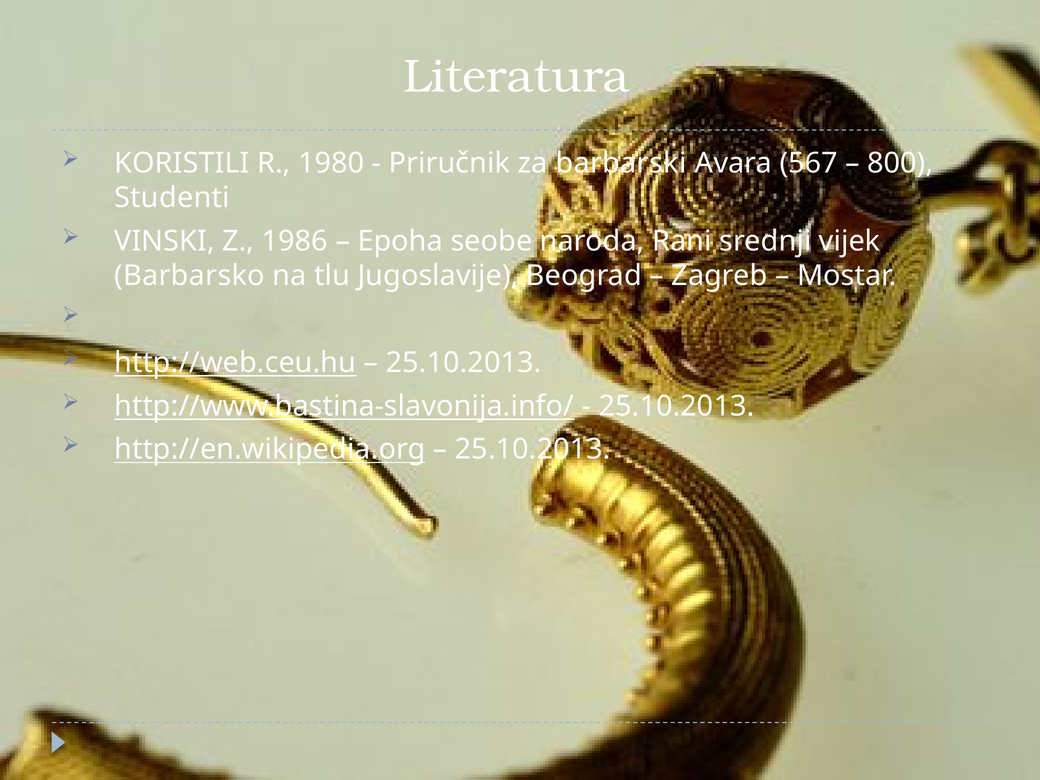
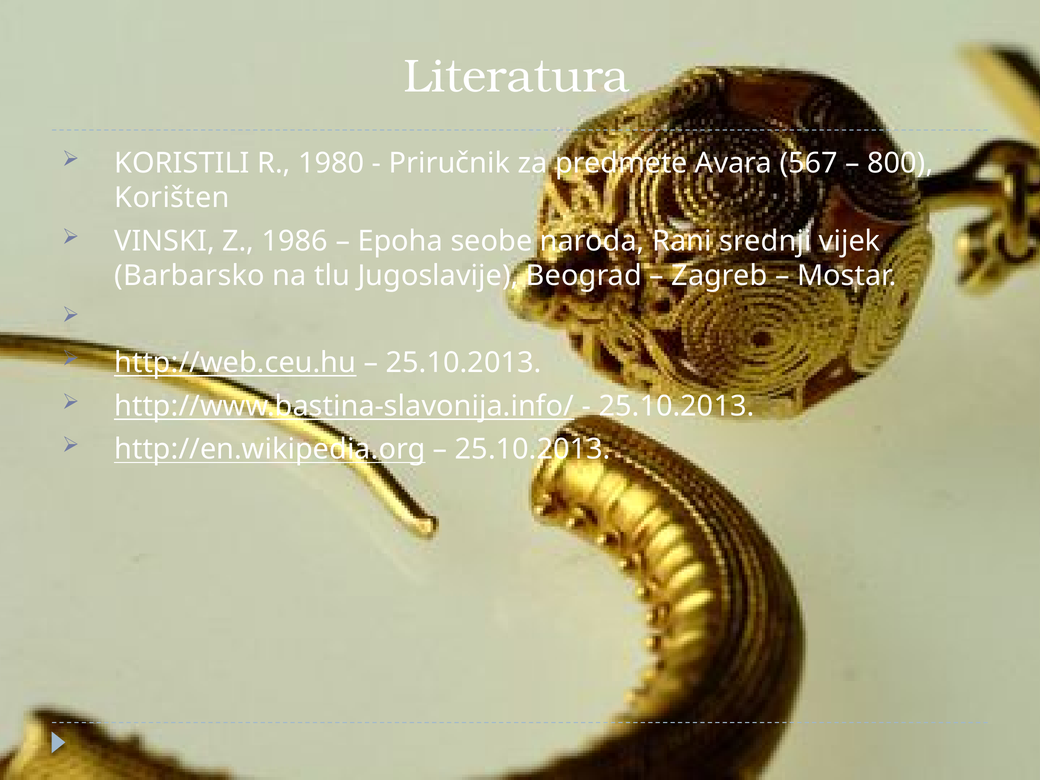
barbarski: barbarski -> predmete
Studenti: Studenti -> Korišten
